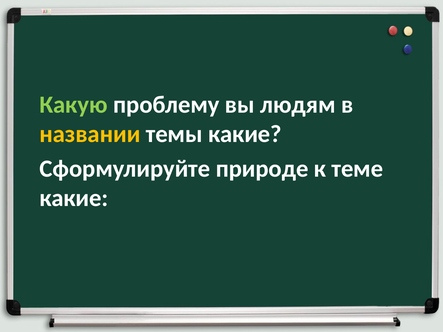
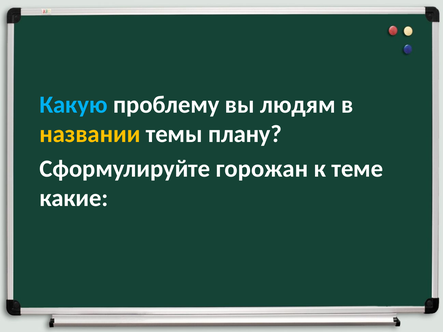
Какую colour: light green -> light blue
темы какие: какие -> плану
природе: природе -> горожан
